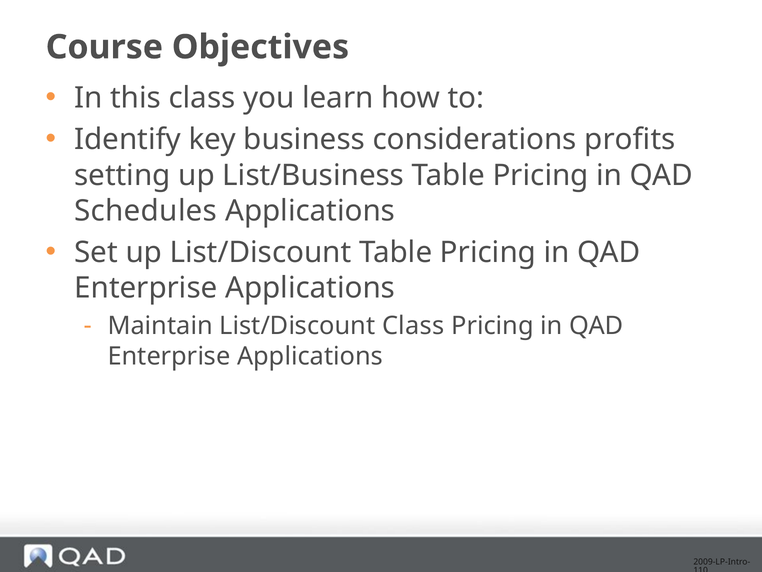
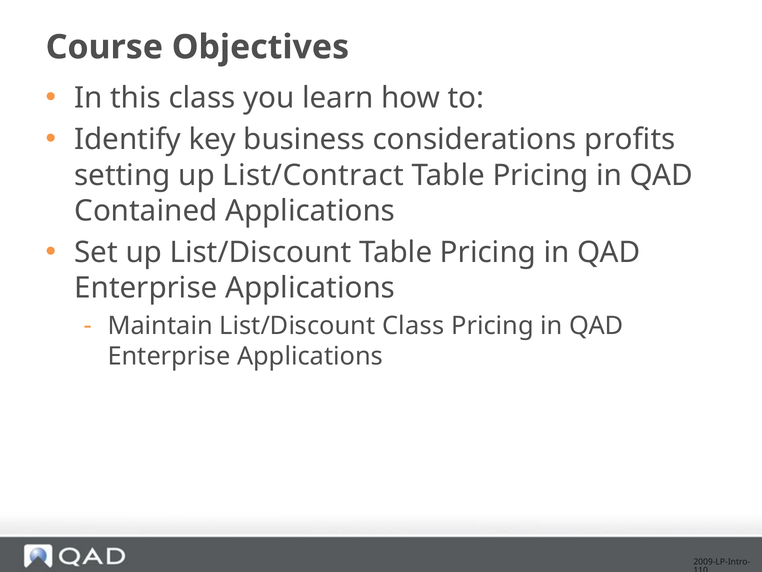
List/Business: List/Business -> List/Contract
Schedules: Schedules -> Contained
